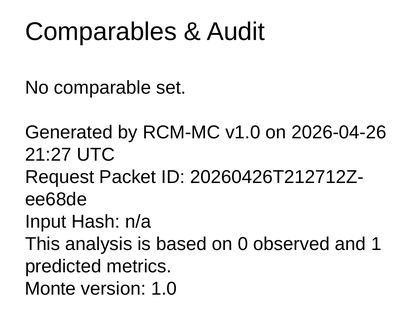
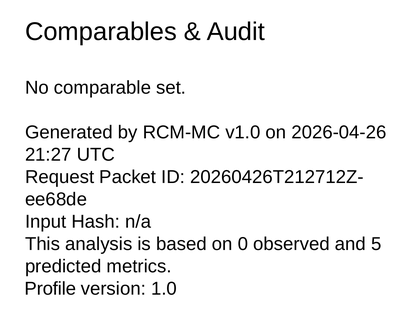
1: 1 -> 5
Monte: Monte -> Profile
